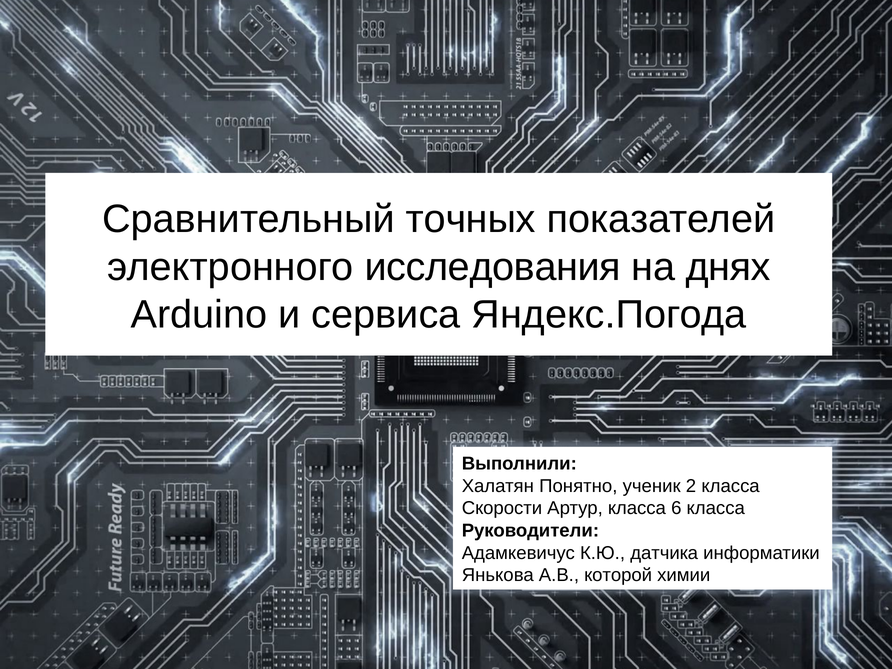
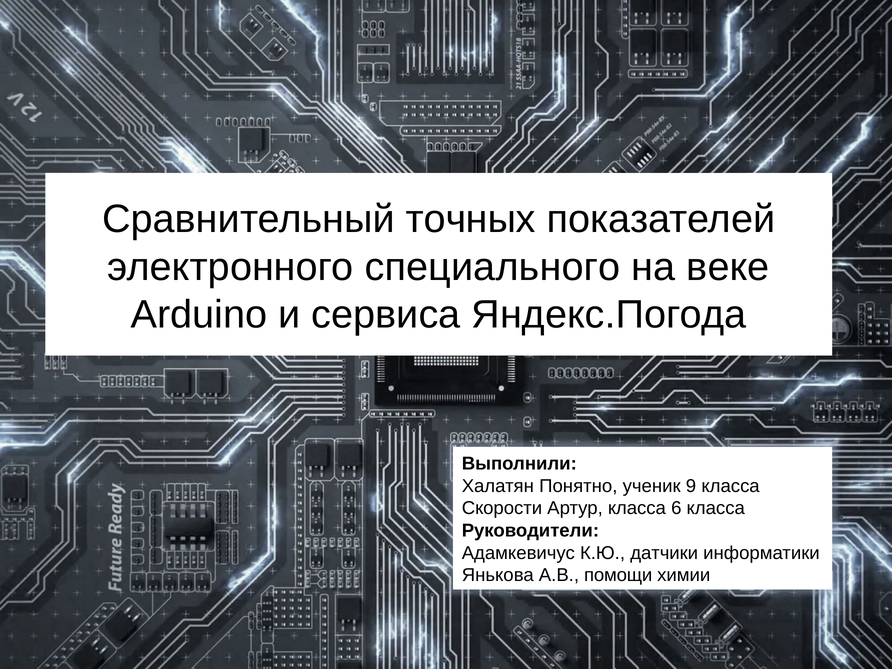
исследования: исследования -> специального
днях: днях -> веке
2: 2 -> 9
датчика: датчика -> датчики
которой: которой -> помощи
